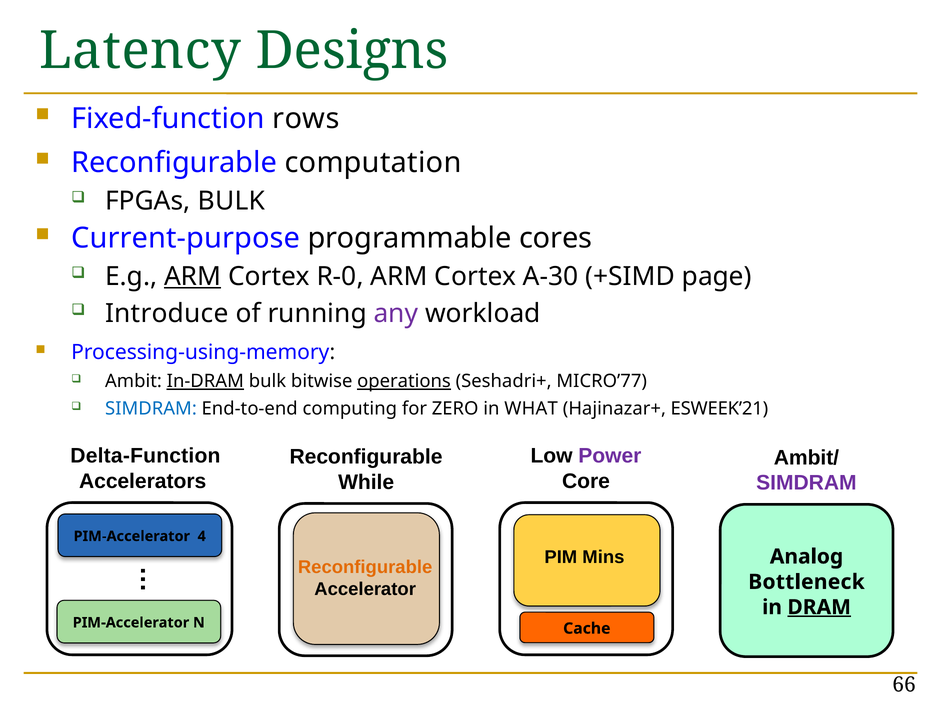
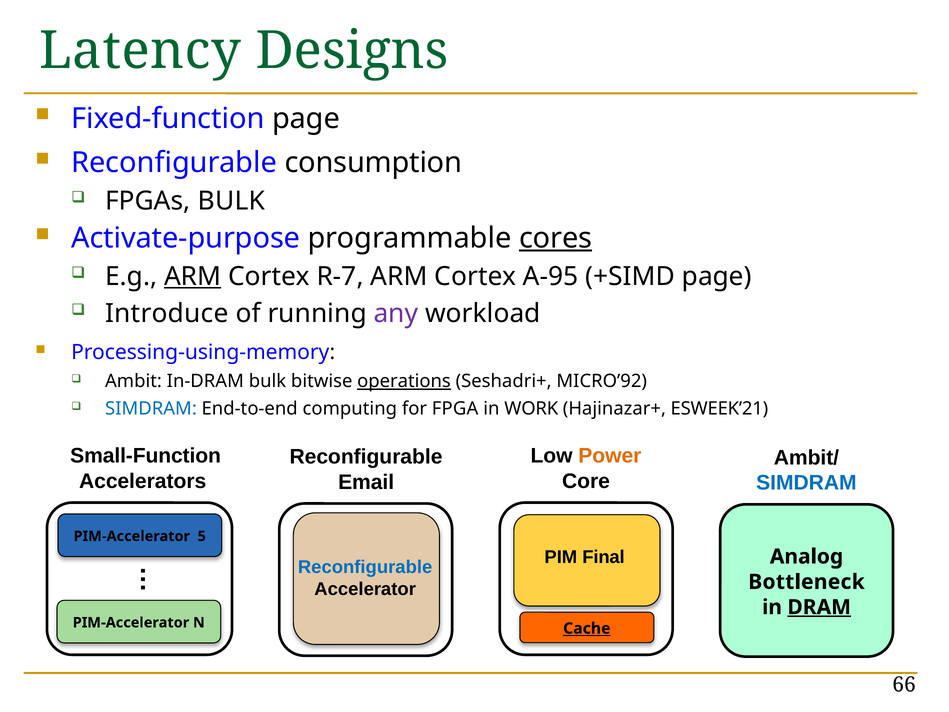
Fixed-function rows: rows -> page
computation: computation -> consumption
Current-purpose: Current-purpose -> Activate-purpose
cores underline: none -> present
R-0: R-0 -> R-7
A-30: A-30 -> A-95
In-DRAM underline: present -> none
MICRO’77: MICRO’77 -> MICRO’92
ZERO: ZERO -> FPGA
WHAT: WHAT -> WORK
Delta-Function: Delta-Function -> Small-Function
Power colour: purple -> orange
While: While -> Email
SIMDRAM at (806, 483) colour: purple -> blue
4: 4 -> 5
Mins: Mins -> Final
Reconfigurable at (365, 567) colour: orange -> blue
Cache underline: none -> present
